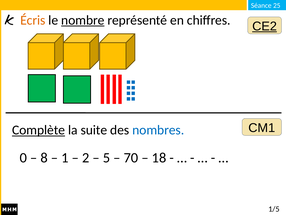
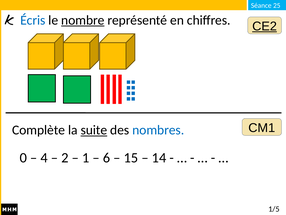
Écris colour: orange -> blue
Complète underline: present -> none
suite underline: none -> present
8: 8 -> 4
1: 1 -> 2
2: 2 -> 1
5: 5 -> 6
70: 70 -> 15
18: 18 -> 14
